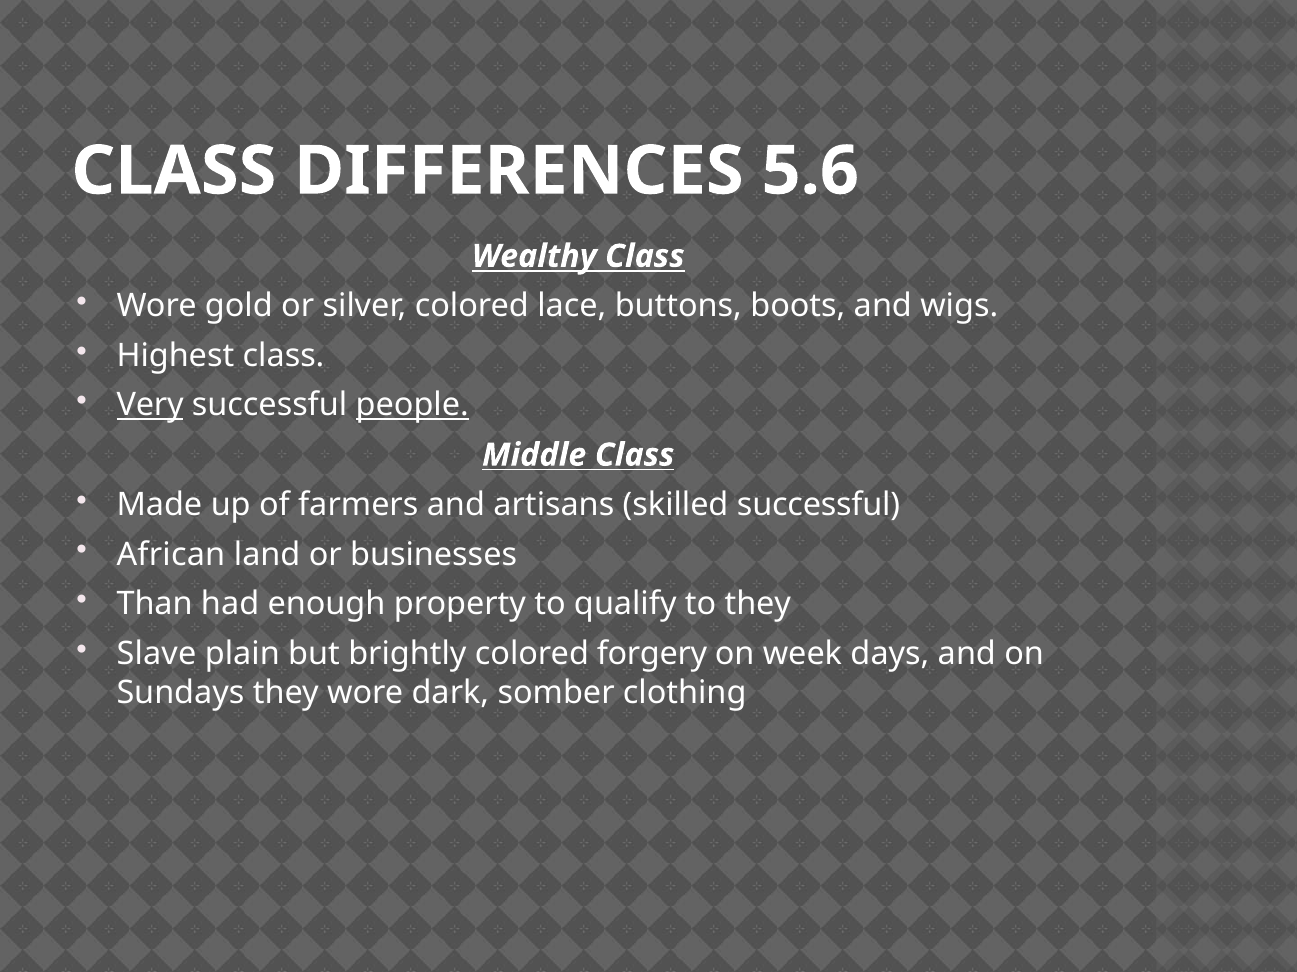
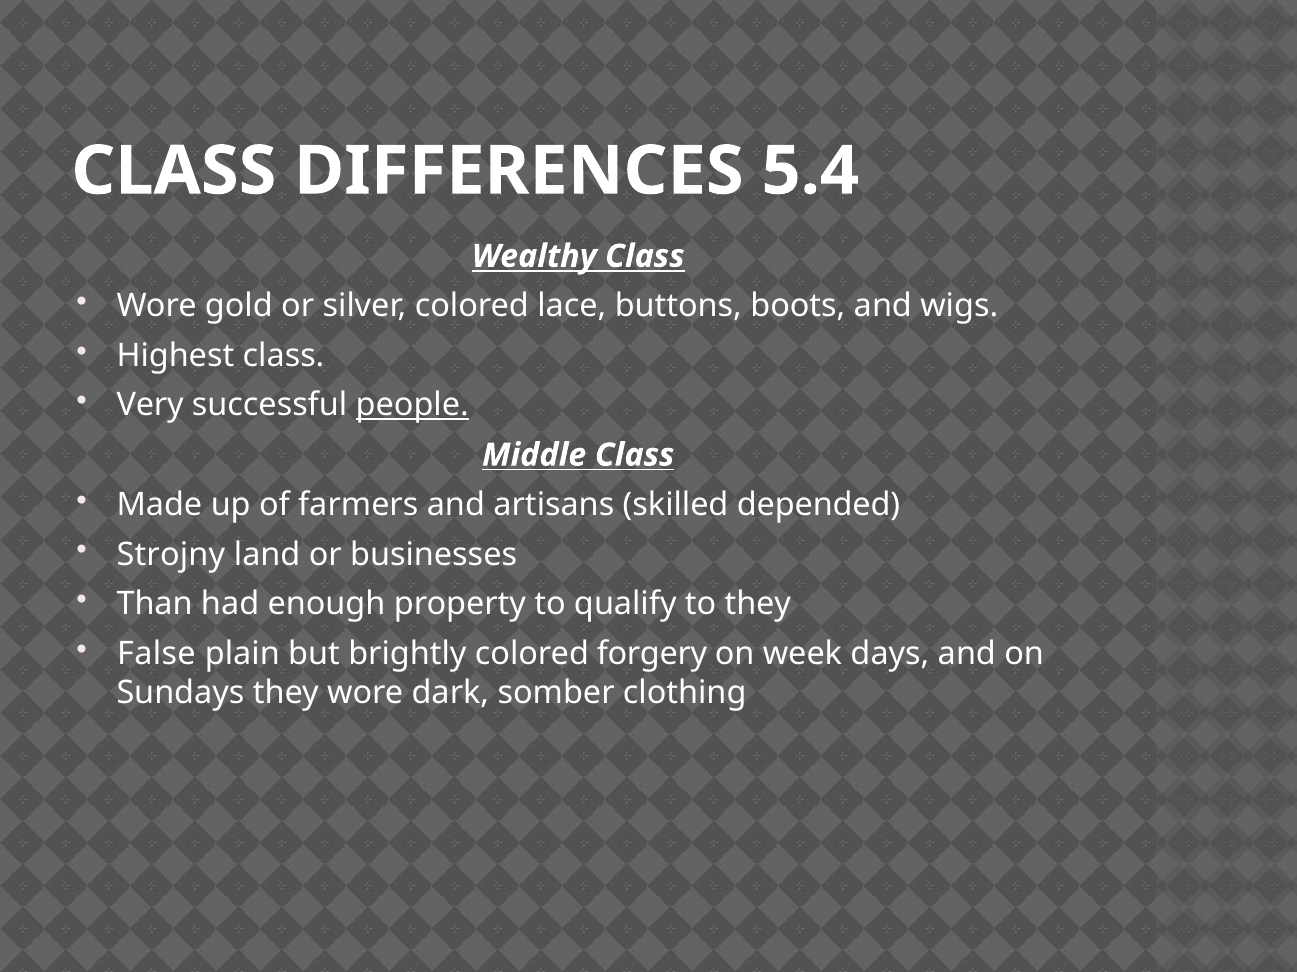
5.6: 5.6 -> 5.4
Very underline: present -> none
skilled successful: successful -> depended
African: African -> Strojny
Slave: Slave -> False
